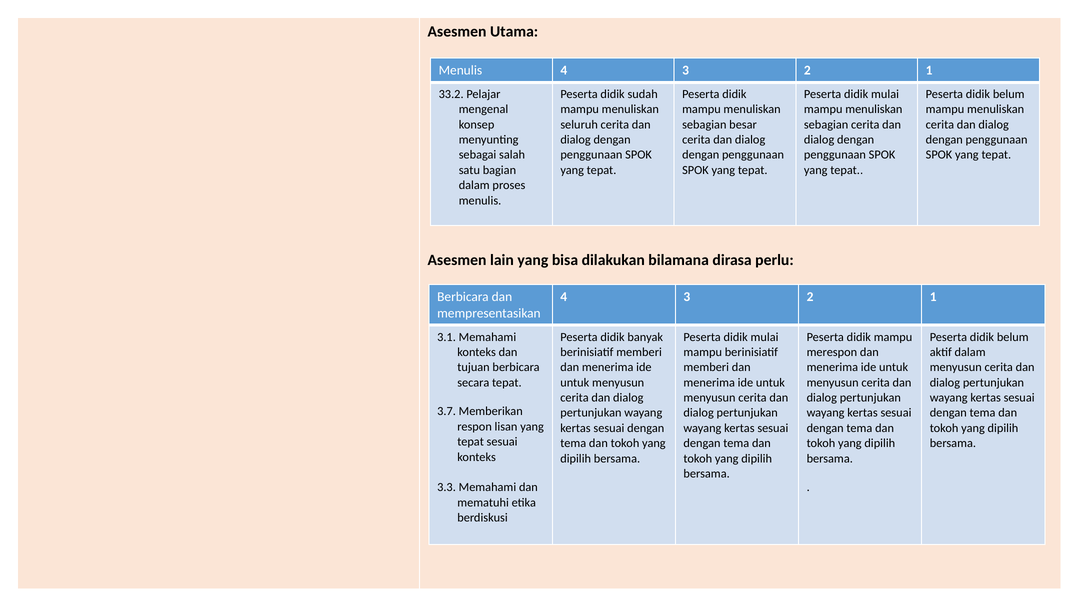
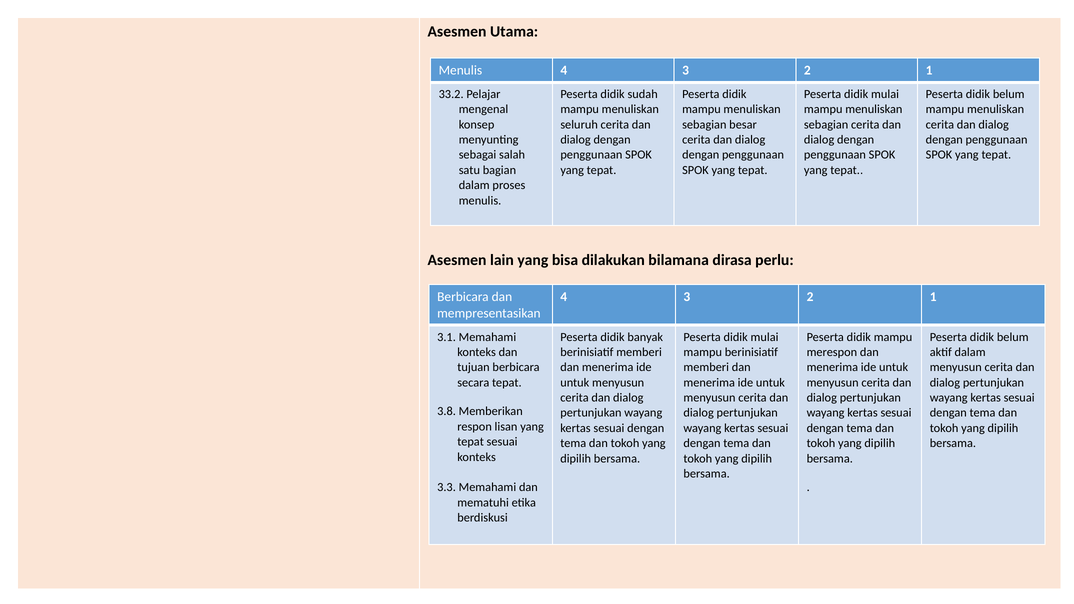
3.7: 3.7 -> 3.8
